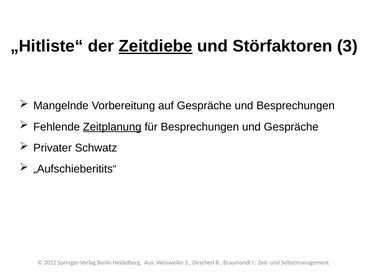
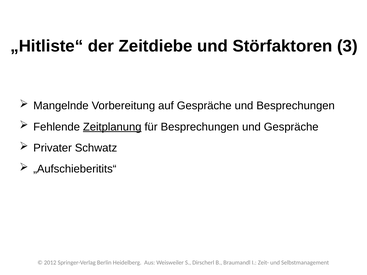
Zeitdiebe underline: present -> none
